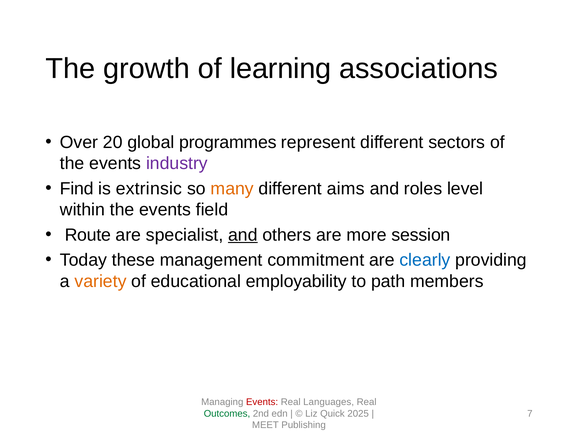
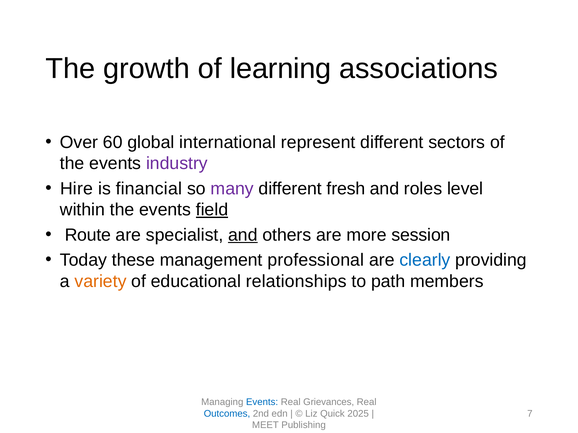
20: 20 -> 60
programmes: programmes -> international
Find: Find -> Hire
extrinsic: extrinsic -> financial
many colour: orange -> purple
aims: aims -> fresh
field underline: none -> present
commitment: commitment -> professional
employability: employability -> relationships
Events at (262, 402) colour: red -> blue
Languages: Languages -> Grievances
Outcomes colour: green -> blue
